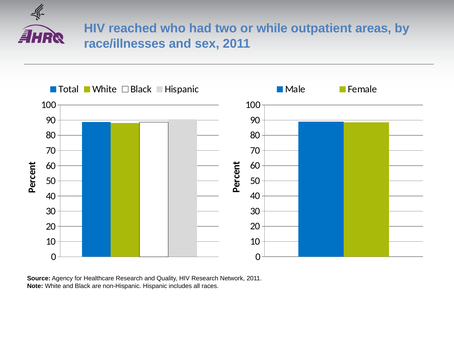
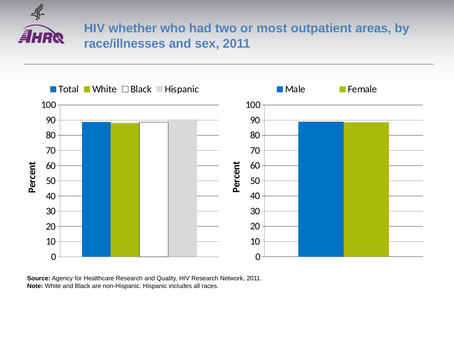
reached: reached -> whether
while: while -> most
